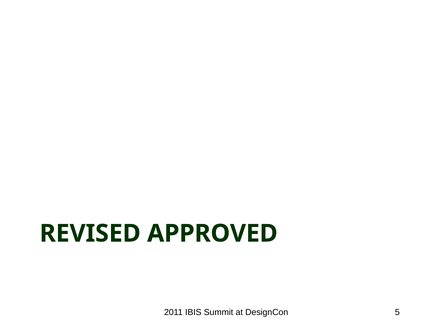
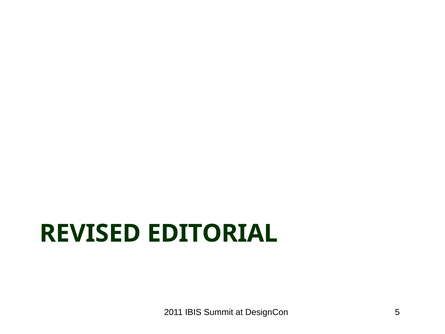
APPROVED: APPROVED -> EDITORIAL
